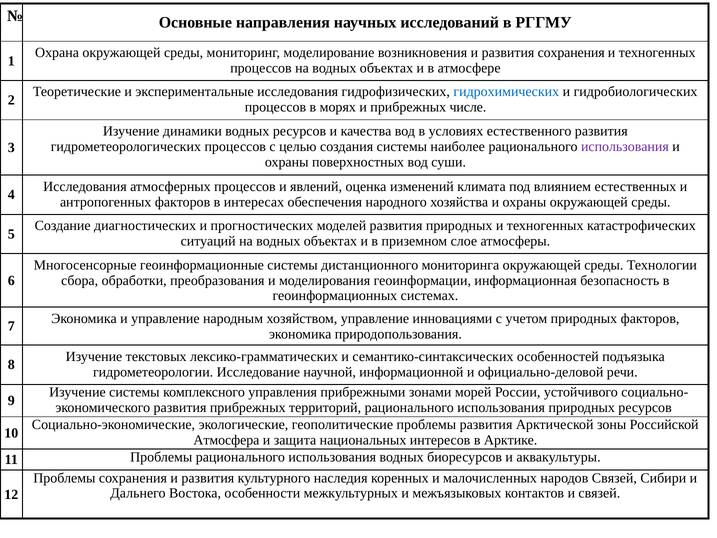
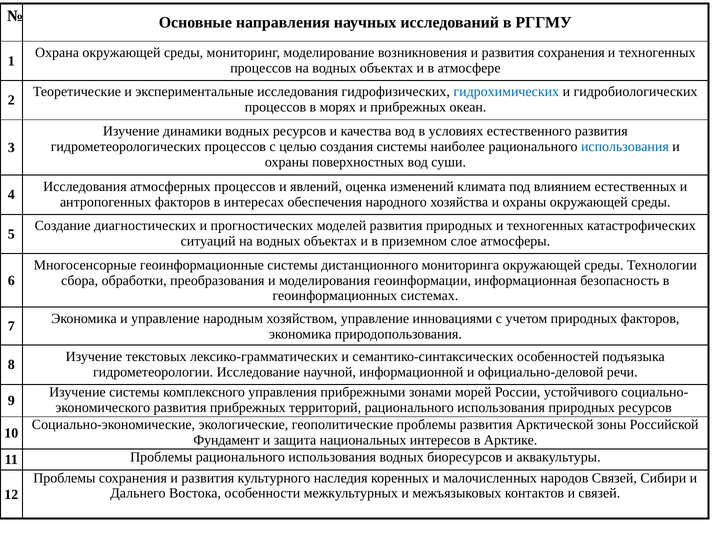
числе: числе -> океан
использования at (625, 146) colour: purple -> blue
Атмосфера: Атмосфера -> Фундамент
